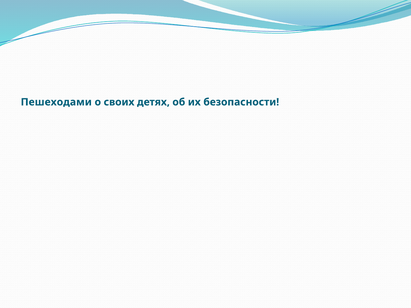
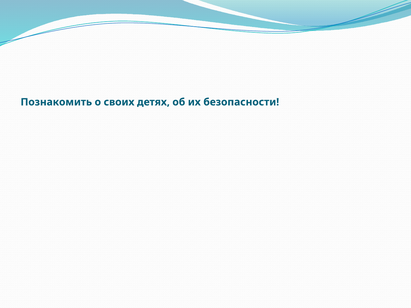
Пешеходами: Пешеходами -> Познакомить
